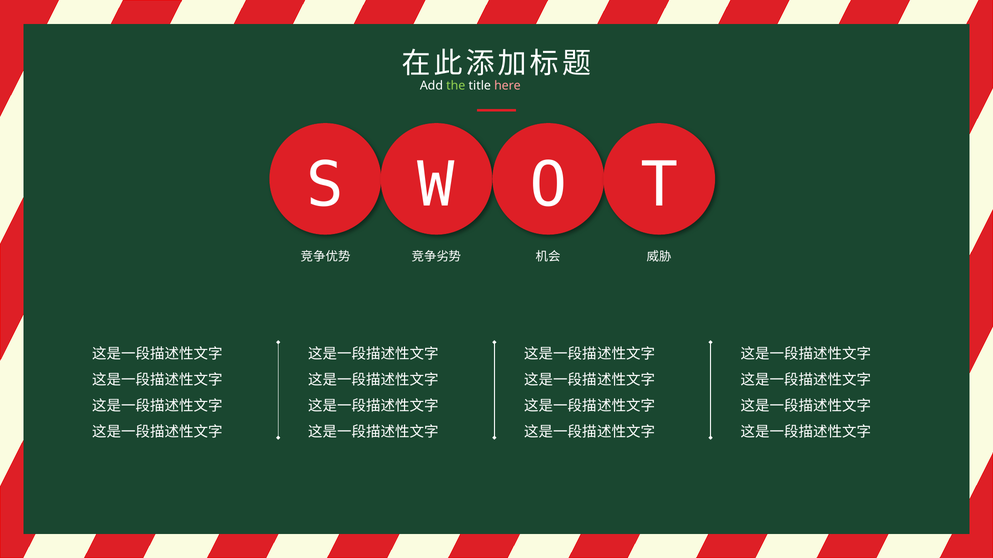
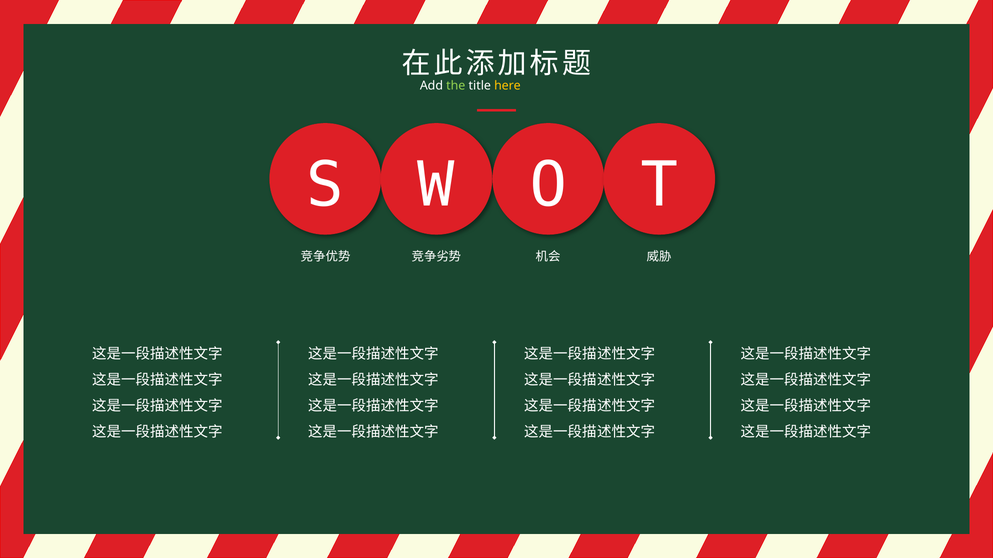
here colour: pink -> yellow
